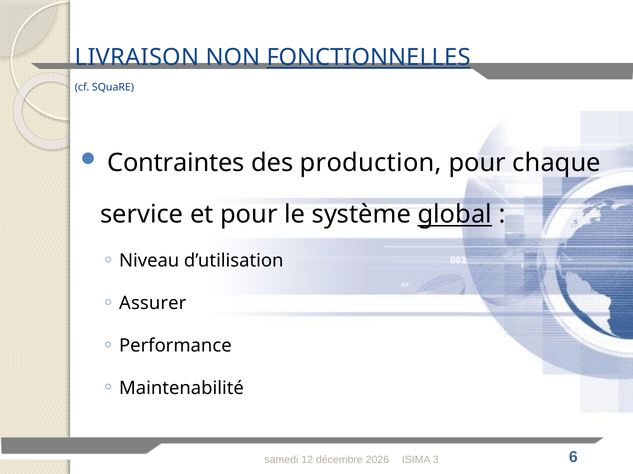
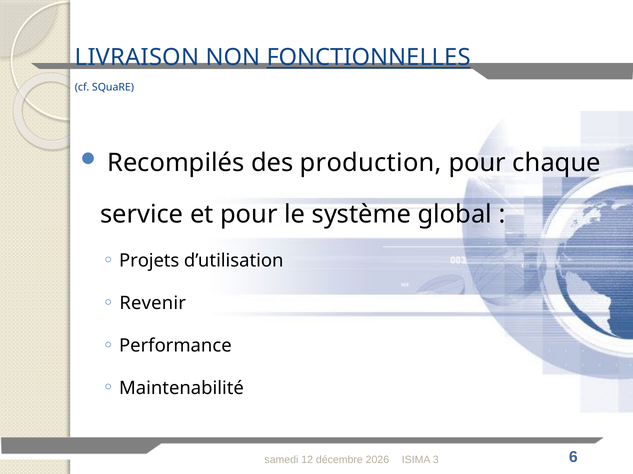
Contraintes: Contraintes -> Recompilés
global underline: present -> none
Niveau: Niveau -> Projets
Assurer: Assurer -> Revenir
